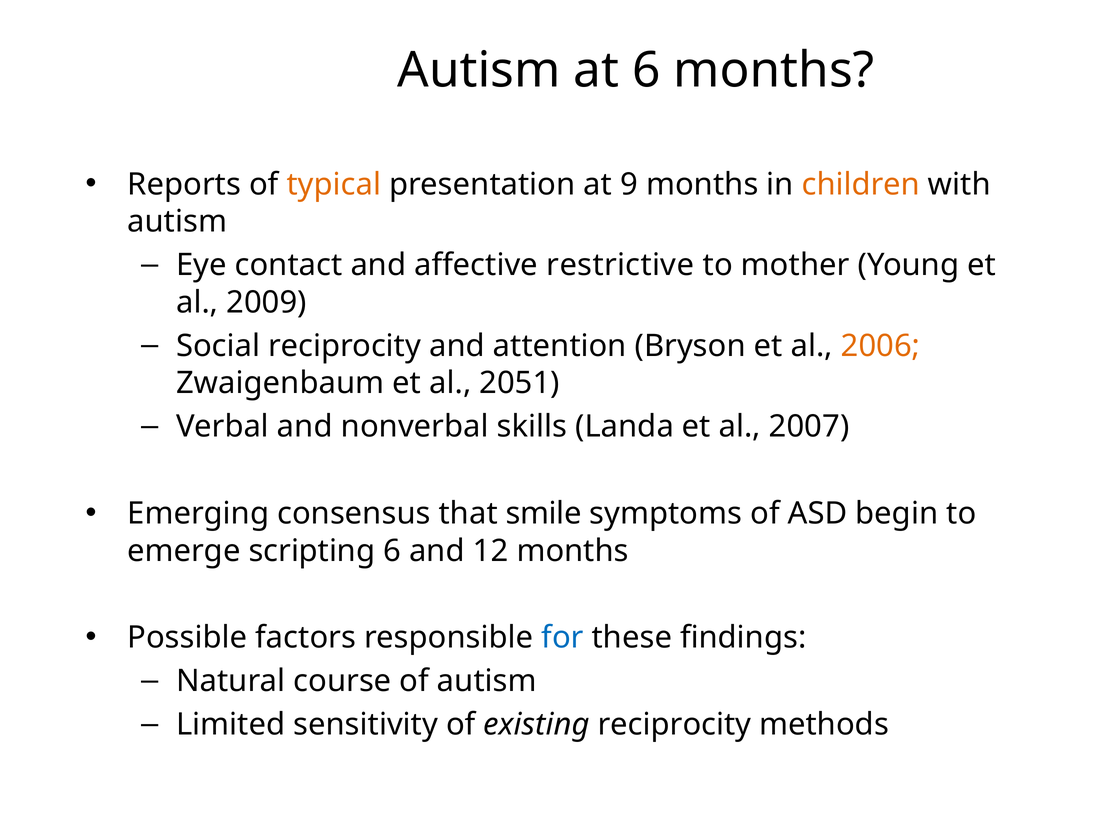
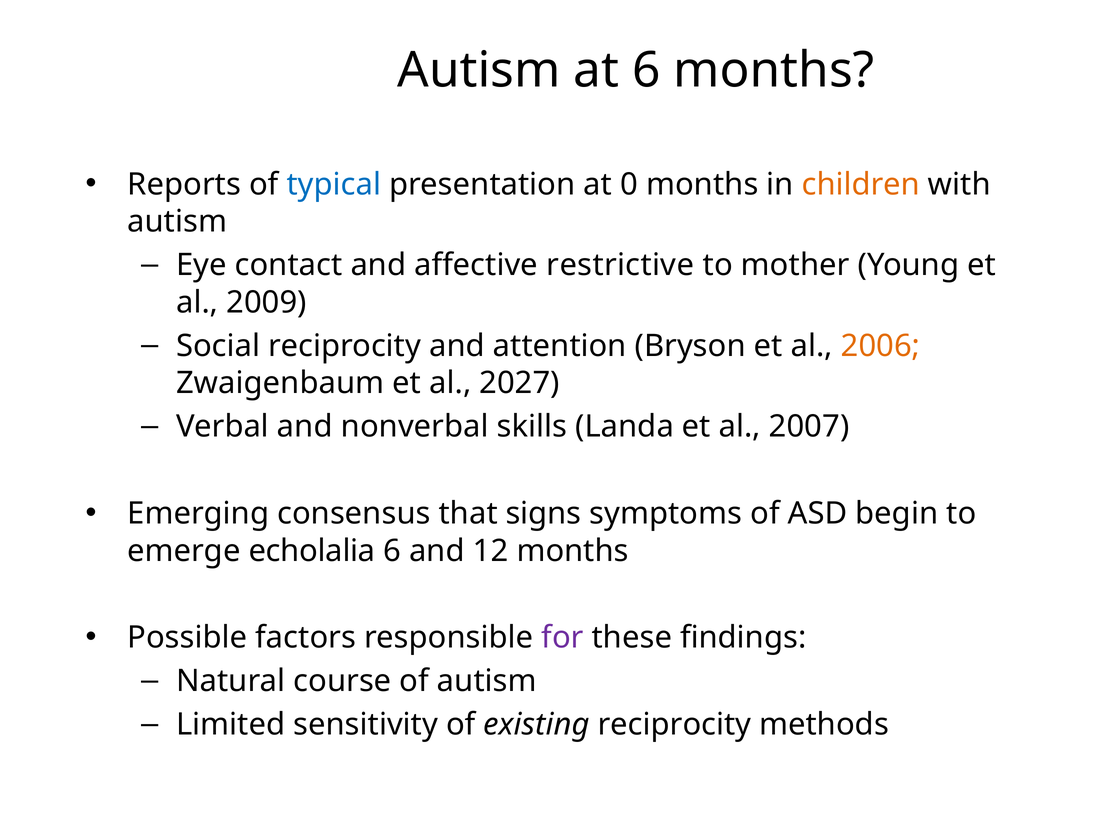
typical colour: orange -> blue
9: 9 -> 0
2051: 2051 -> 2027
smile: smile -> signs
scripting: scripting -> echolalia
for colour: blue -> purple
